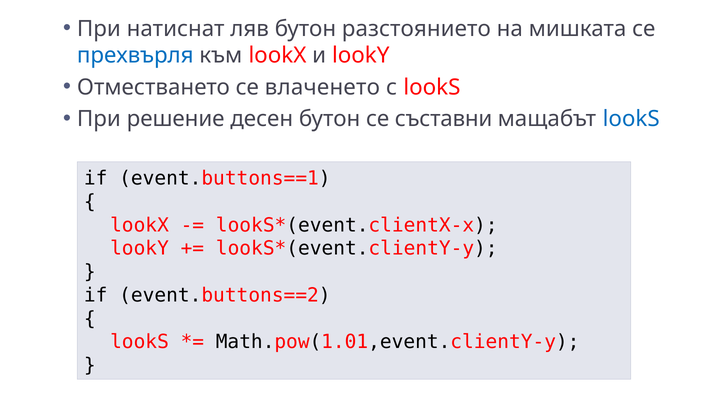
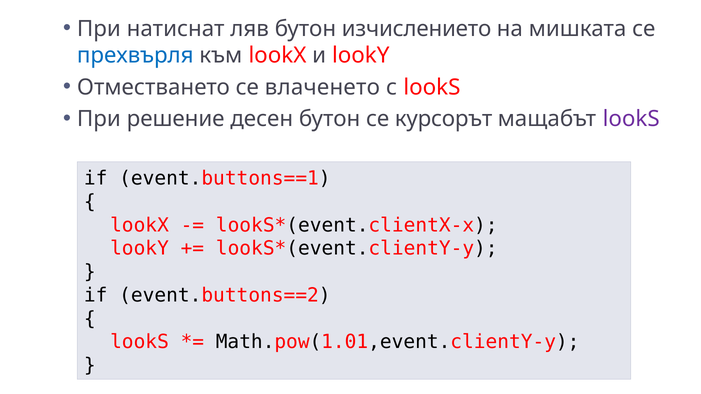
разстоянието: разстоянието -> изчислението
съставни: съставни -> курсорът
lookS at (631, 119) colour: blue -> purple
